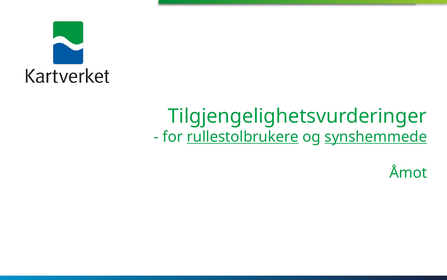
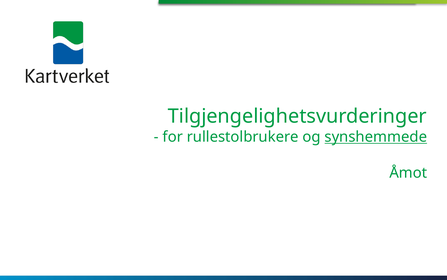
rullestolbrukere underline: present -> none
